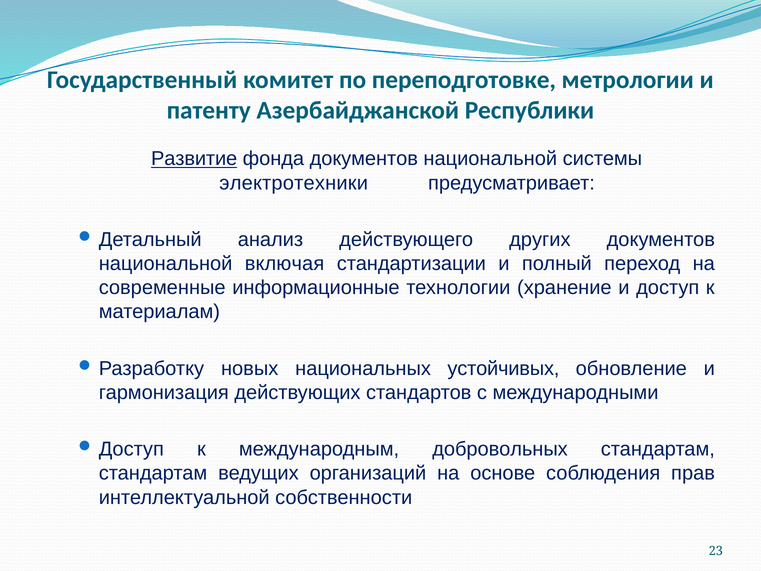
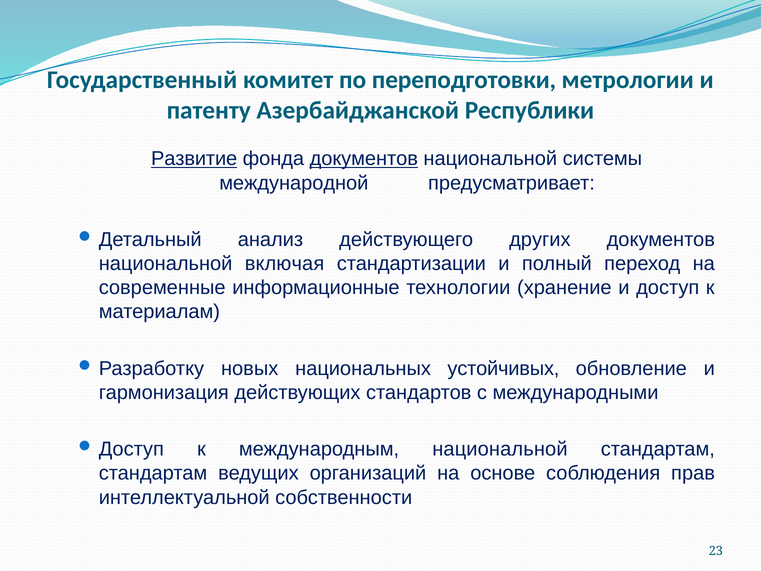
переподготовке: переподготовке -> переподготовки
документов at (364, 159) underline: none -> present
электротехники: электротехники -> международной
международным добровольных: добровольных -> национальной
